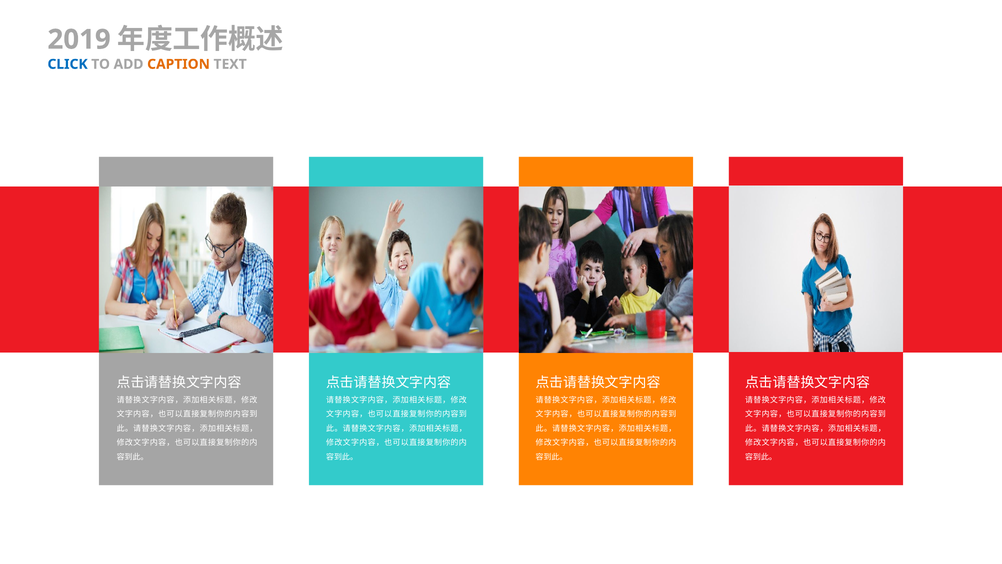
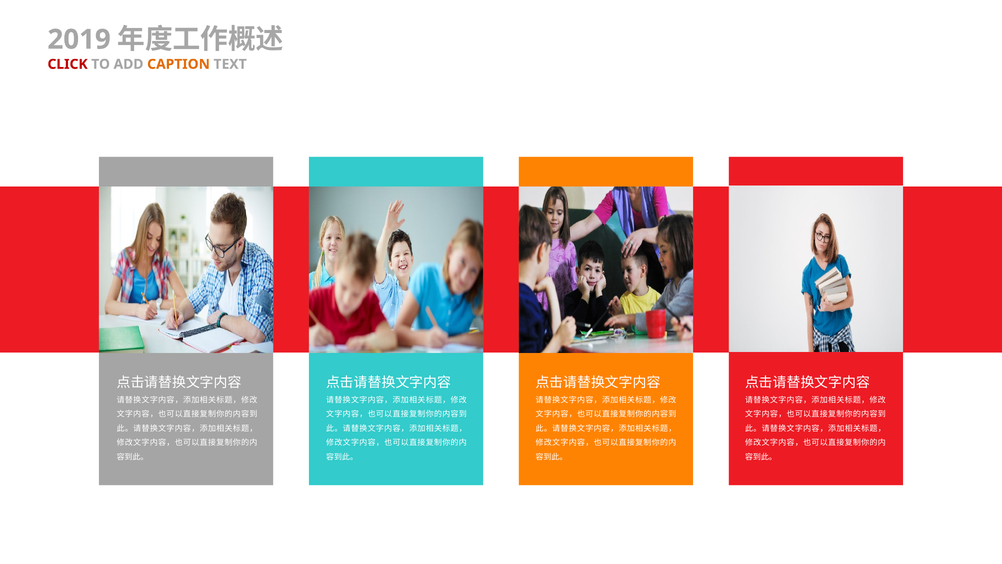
CLICK colour: blue -> red
